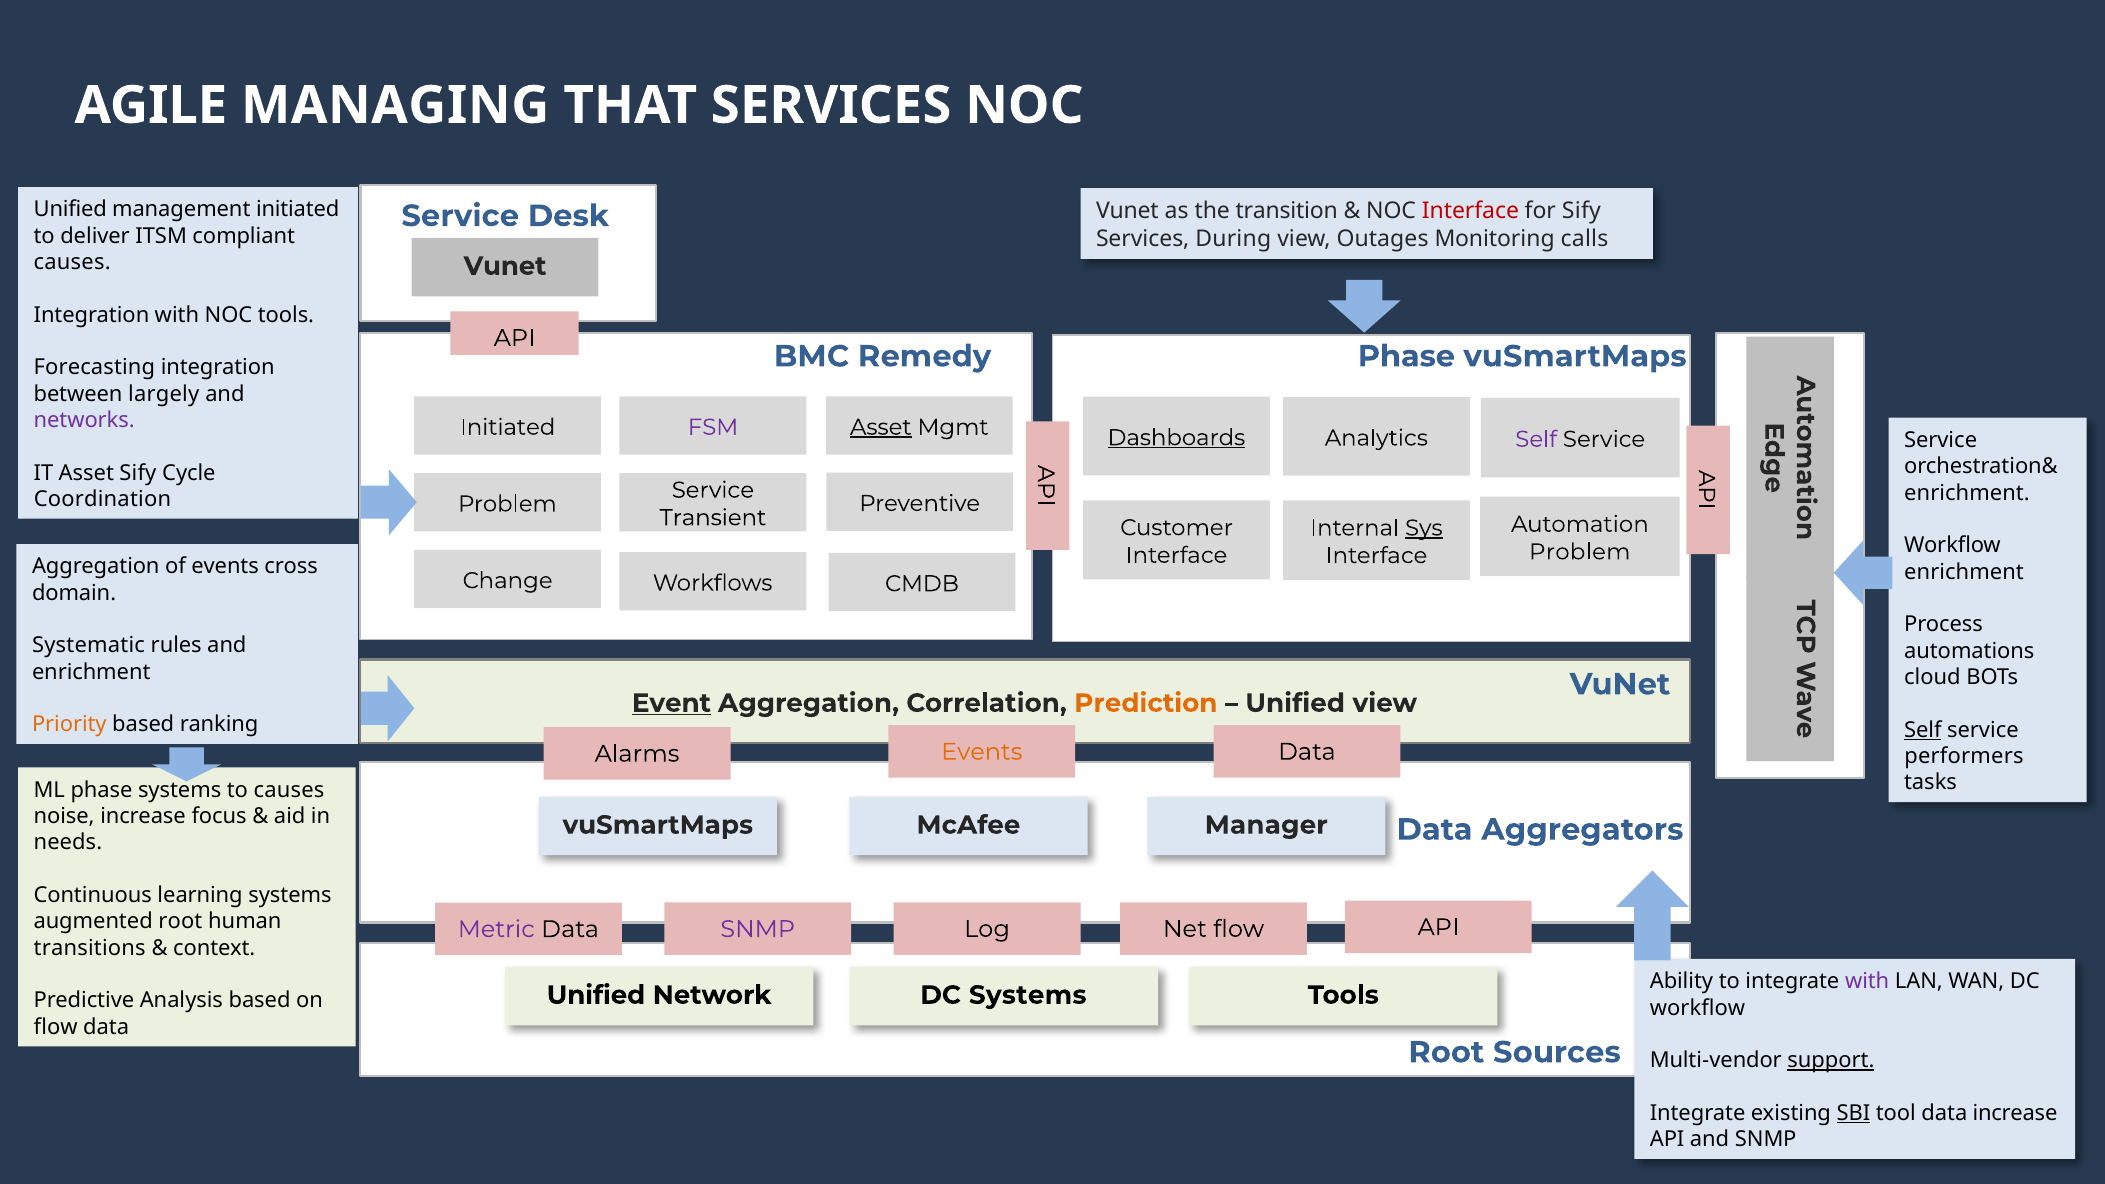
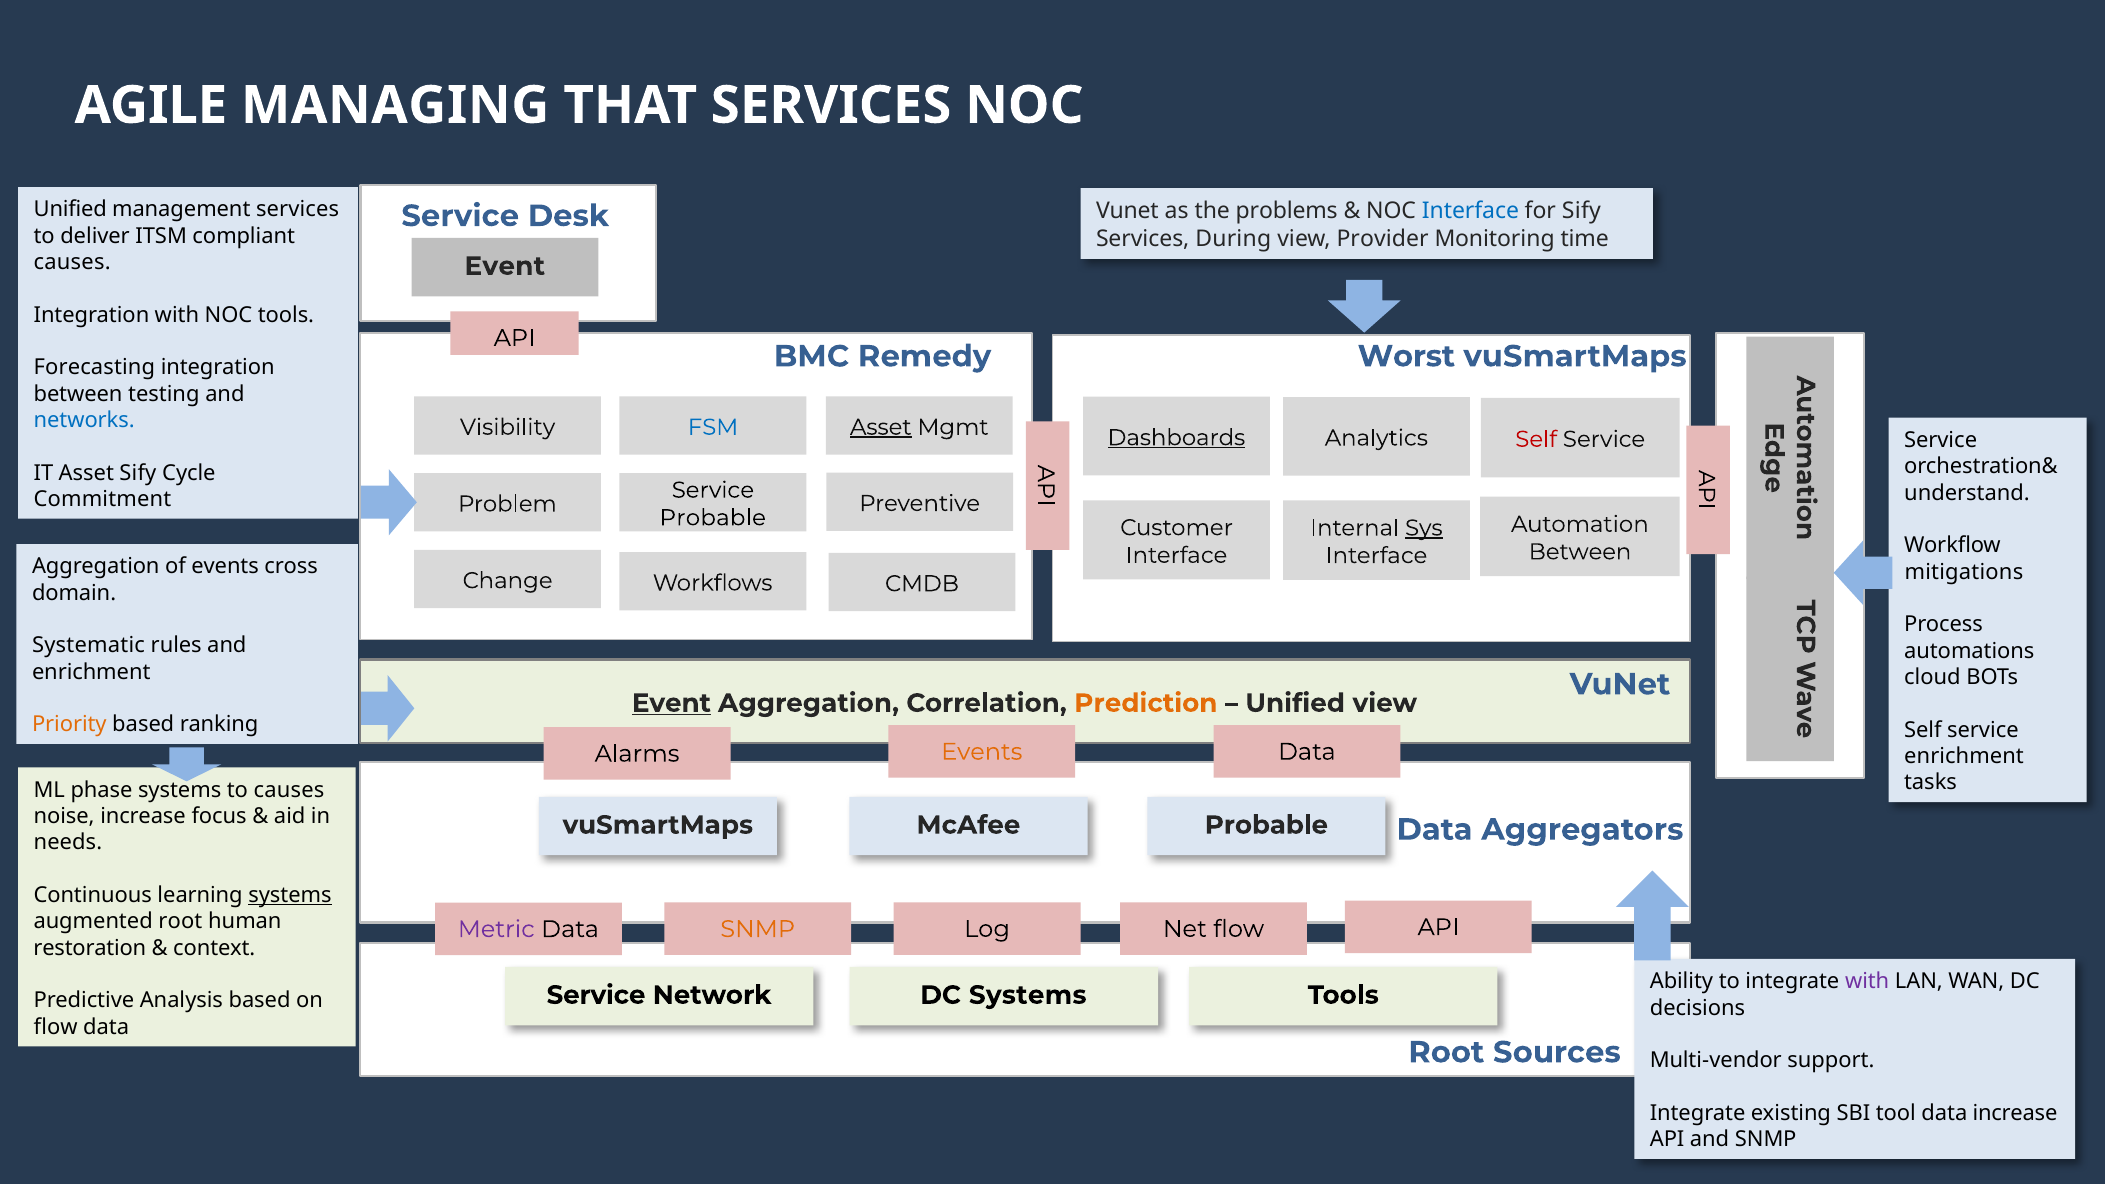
management initiated: initiated -> services
transition: transition -> problems
Interface at (1470, 211) colour: red -> blue
Outages: Outages -> Provider
calls: calls -> time
Vunet at (505, 266): Vunet -> Event
Remedy Phase: Phase -> Worst
largely: largely -> testing
networks colour: purple -> blue
Initiated at (508, 427): Initiated -> Visibility
FSM colour: purple -> blue
Self at (1536, 439) colour: purple -> red
enrichment at (1967, 493): enrichment -> understand
Coordination: Coordination -> Commitment
Transient at (713, 518): Transient -> Probable
Problem at (1580, 552): Problem -> Between
enrichment at (1964, 572): enrichment -> mitigations
Self at (1923, 730) underline: present -> none
performers at (1964, 756): performers -> enrichment
McAfee Manager: Manager -> Probable
systems at (290, 895) underline: none -> present
SNMP at (758, 929) colour: purple -> orange
transitions: transitions -> restoration
Unified at (596, 995): Unified -> Service
workflow at (1697, 1008): workflow -> decisions
support underline: present -> none
SBI underline: present -> none
